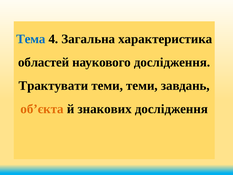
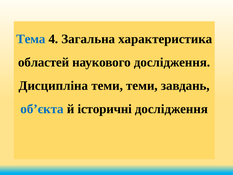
Трактувати: Трактувати -> Дисципліна
об’єкта colour: orange -> blue
знакових: знакових -> історичні
